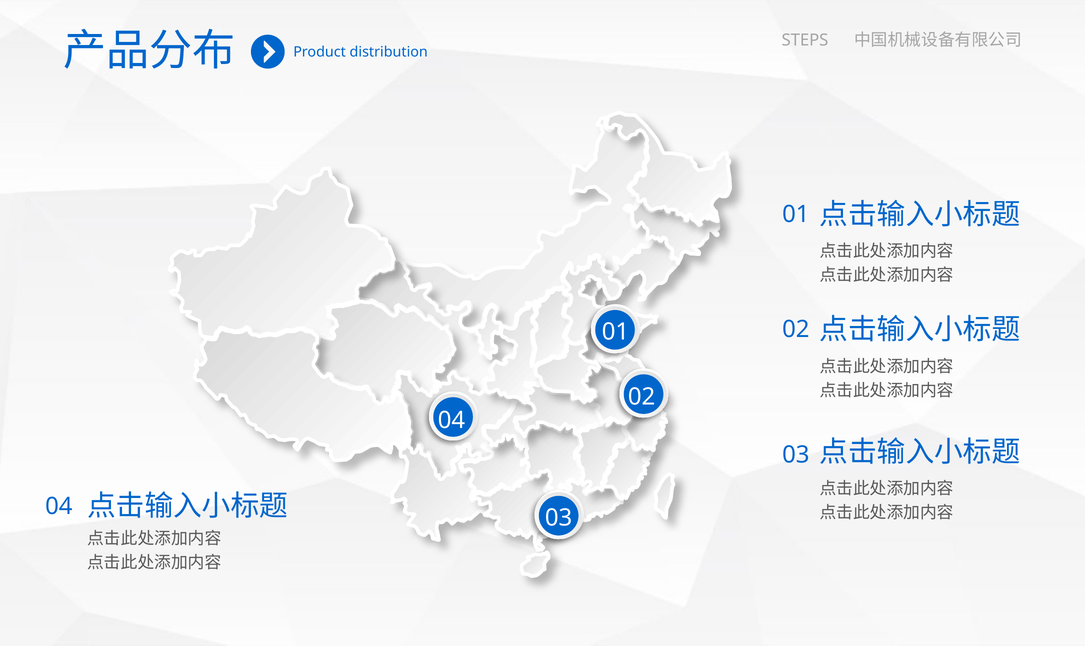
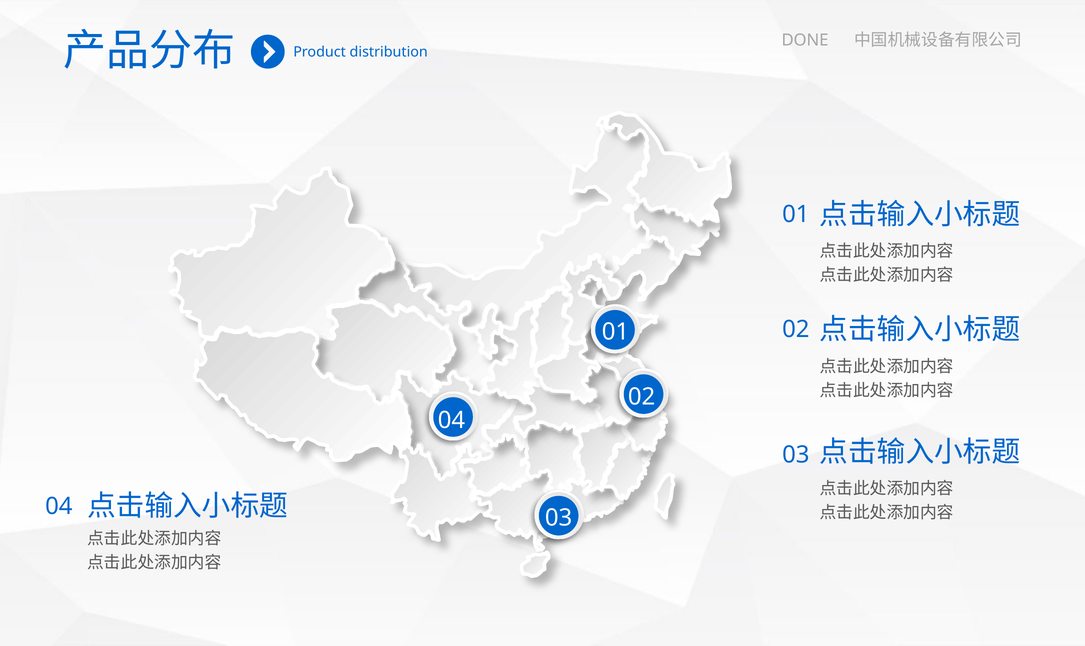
STEPS: STEPS -> DONE
